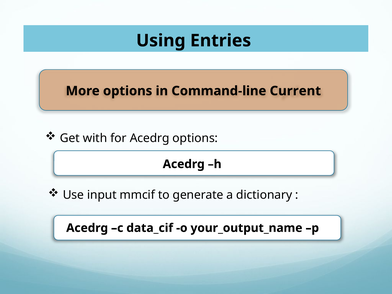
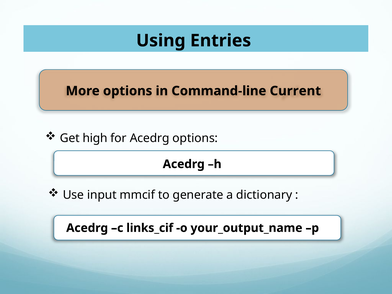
with: with -> high
data_cif: data_cif -> links_cif
